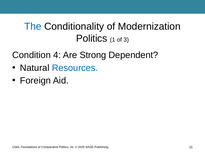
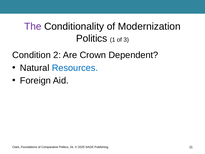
The colour: blue -> purple
4: 4 -> 2
Strong: Strong -> Crown
